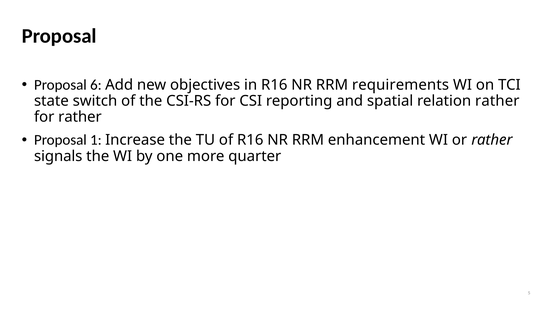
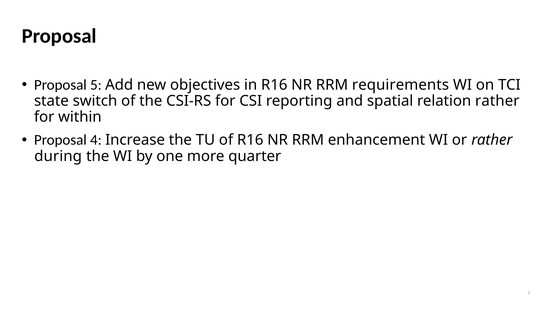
Proposal 6: 6 -> 5
for rather: rather -> within
1: 1 -> 4
signals: signals -> during
